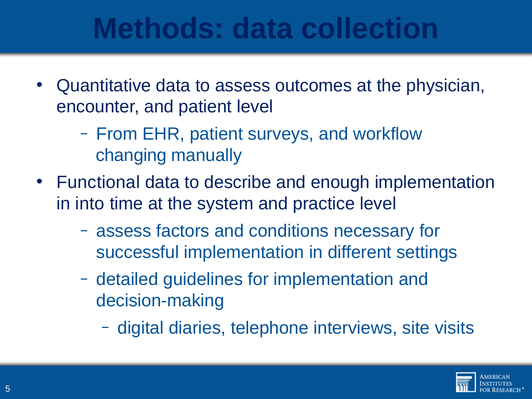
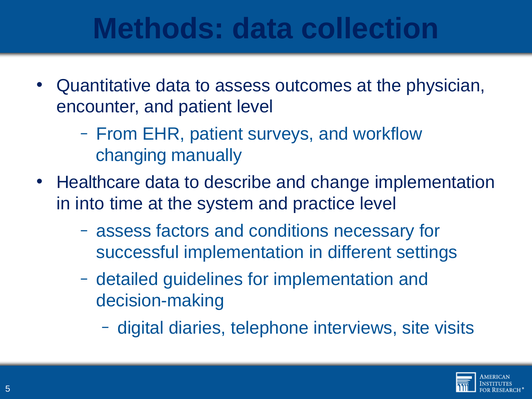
Functional: Functional -> Healthcare
enough: enough -> change
